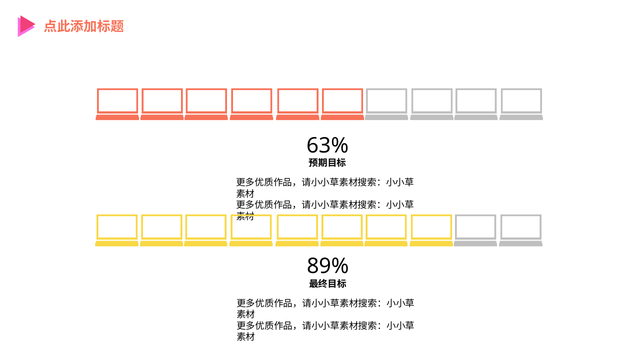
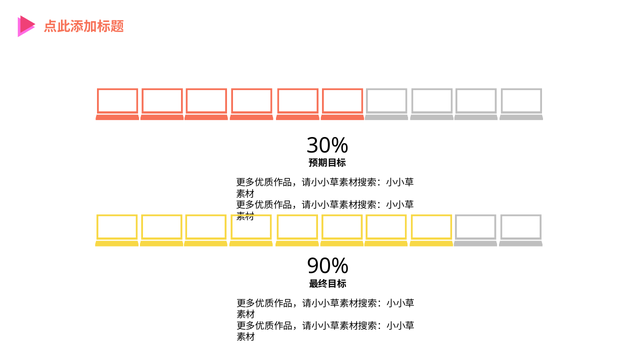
63%: 63% -> 30%
89%: 89% -> 90%
